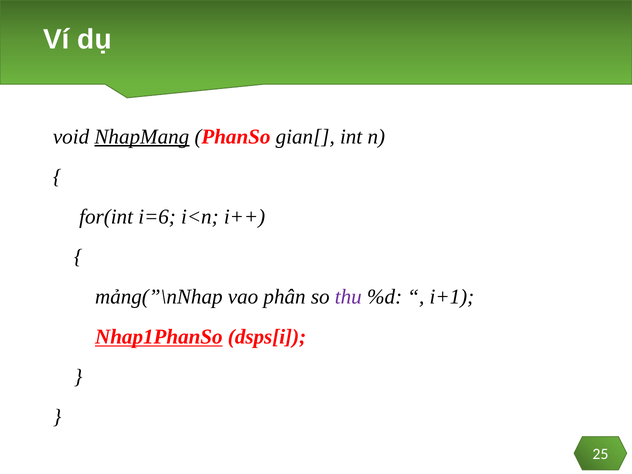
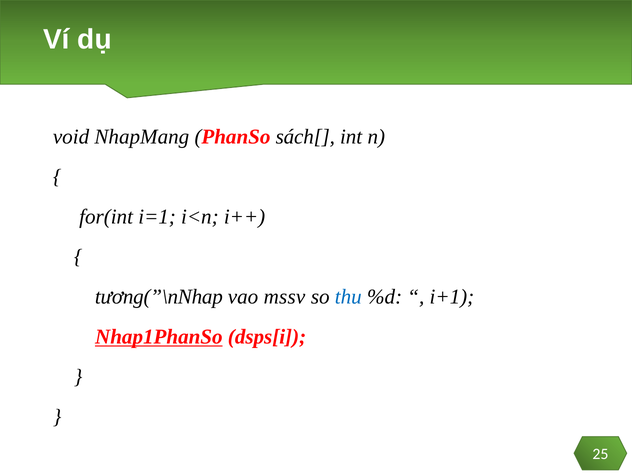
NhapMang underline: present -> none
gian[: gian[ -> sách[
i=6: i=6 -> i=1
mảng(”\nNhap: mảng(”\nNhap -> tương(”\nNhap
phân: phân -> mssv
thu colour: purple -> blue
